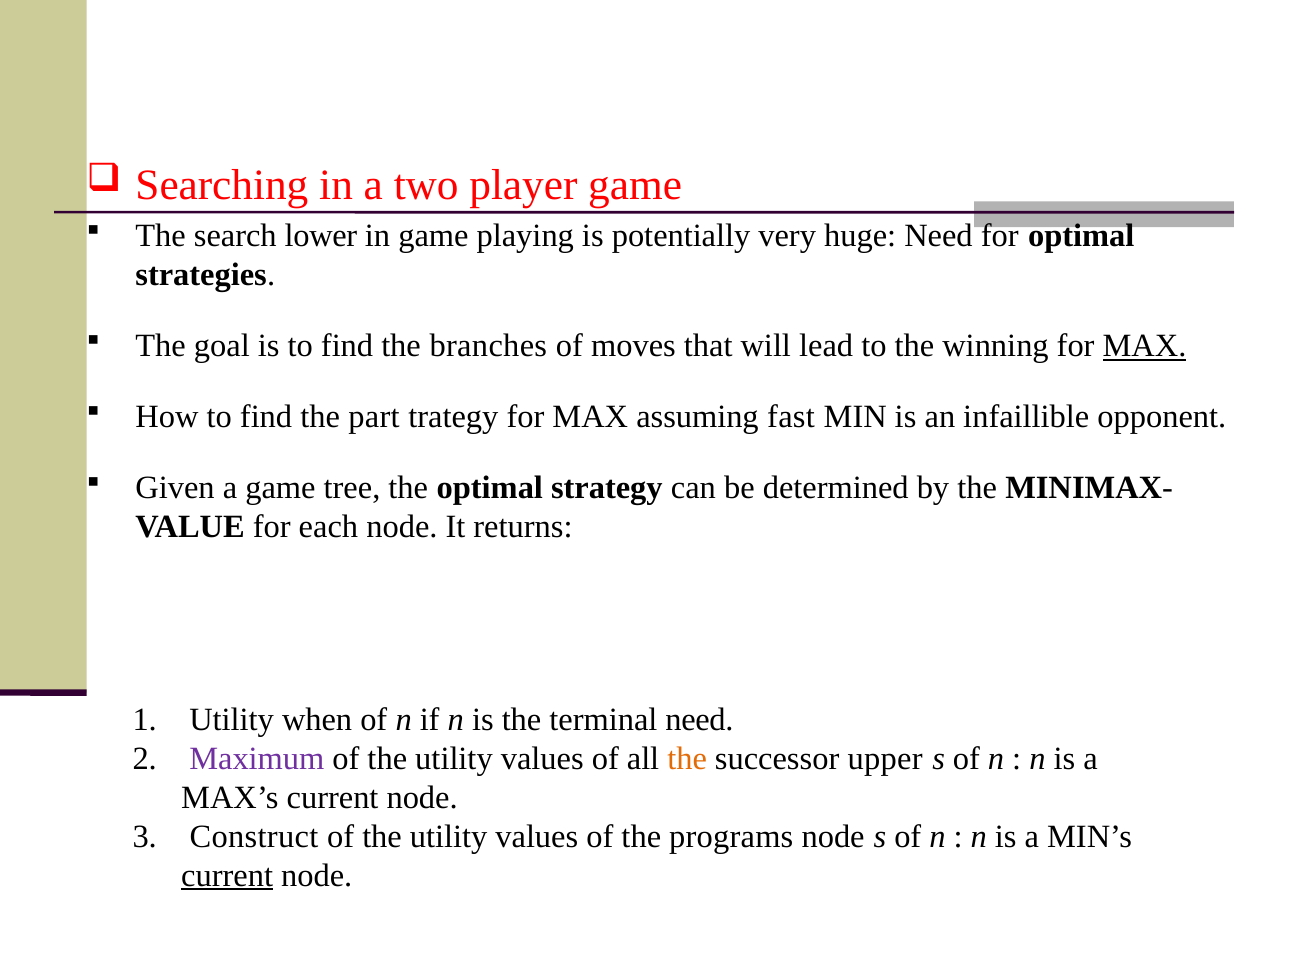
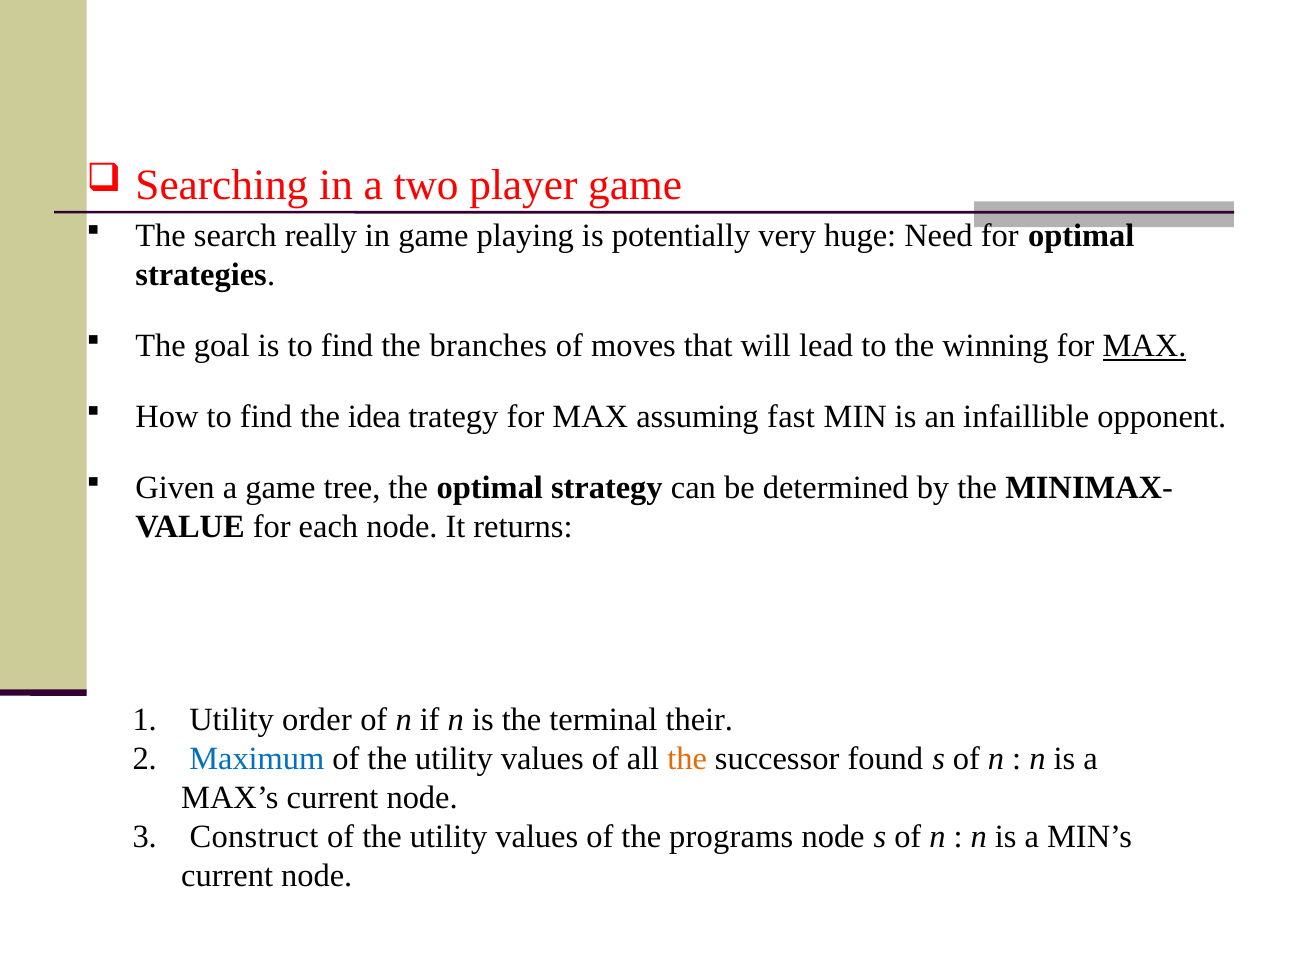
lower: lower -> really
part: part -> idea
when: when -> order
terminal need: need -> their
Maximum colour: purple -> blue
upper: upper -> found
current at (227, 876) underline: present -> none
